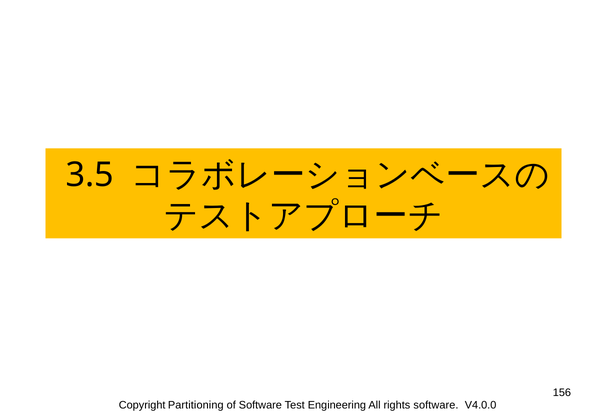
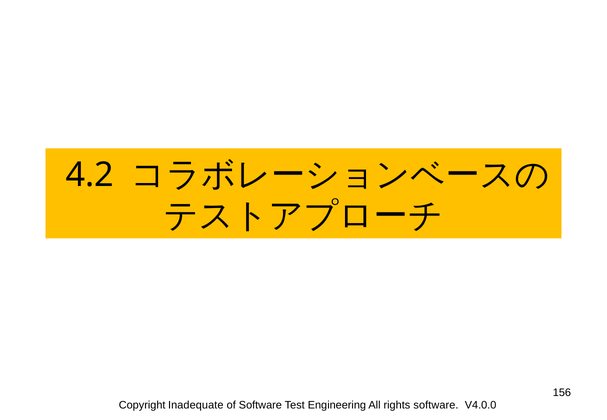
3.5: 3.5 -> 4.2
Partitioning: Partitioning -> Inadequate
